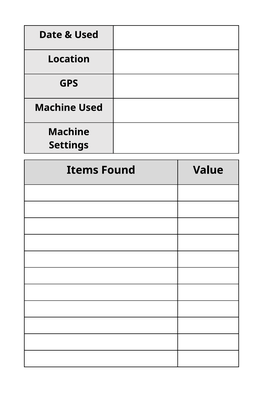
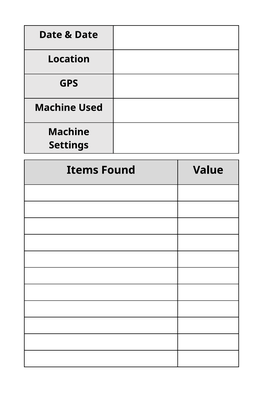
Used at (86, 35): Used -> Date
